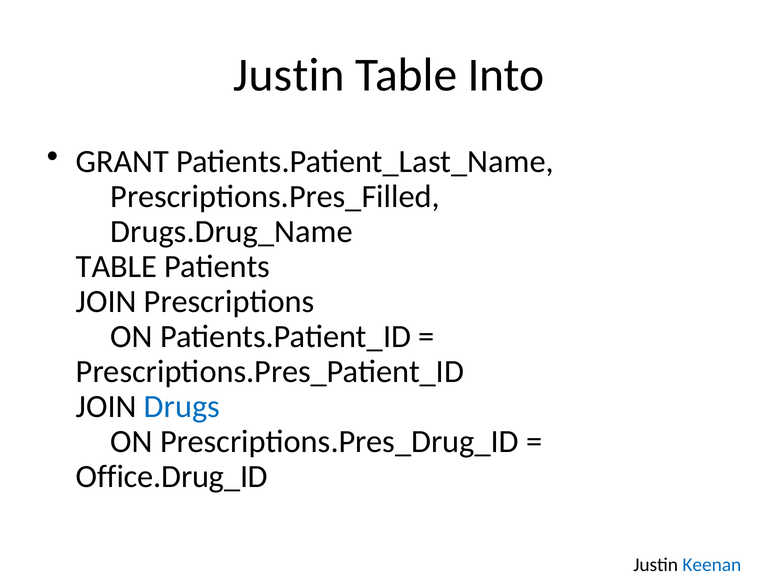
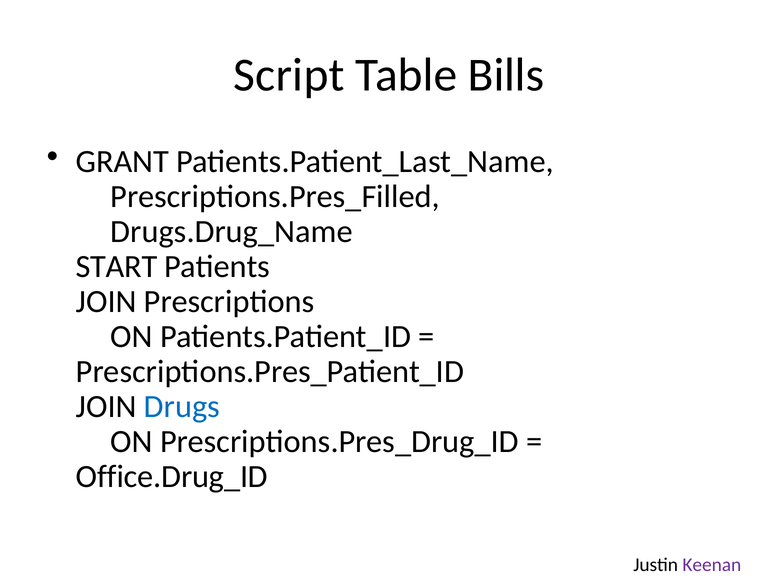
Justin at (289, 75): Justin -> Script
Into: Into -> Bills
TABLE at (117, 267): TABLE -> START
Keenan colour: blue -> purple
